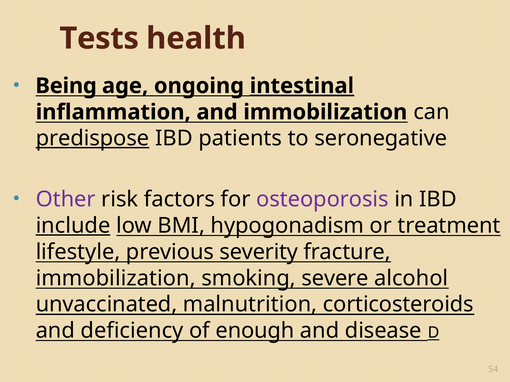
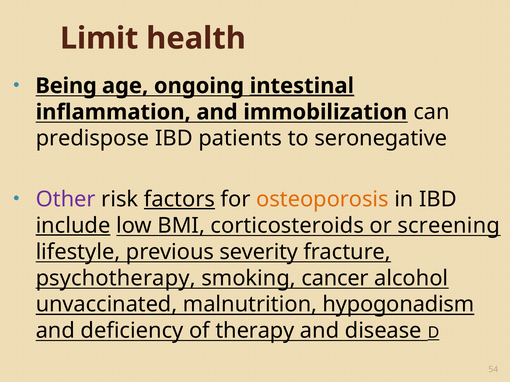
Tests: Tests -> Limit
predispose underline: present -> none
factors underline: none -> present
osteoporosis colour: purple -> orange
hypogonadism: hypogonadism -> corticosteroids
treatment: treatment -> screening
immobilization at (116, 278): immobilization -> psychotherapy
severe: severe -> cancer
corticosteroids: corticosteroids -> hypogonadism
enough: enough -> therapy
